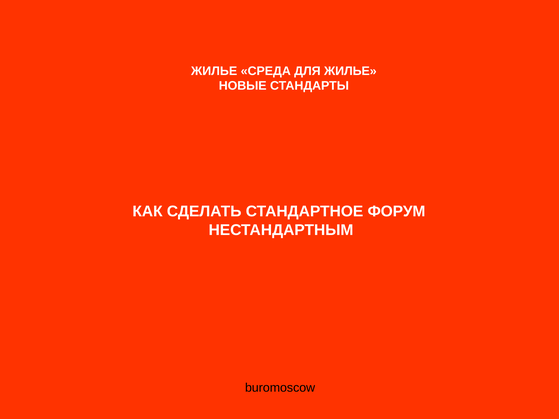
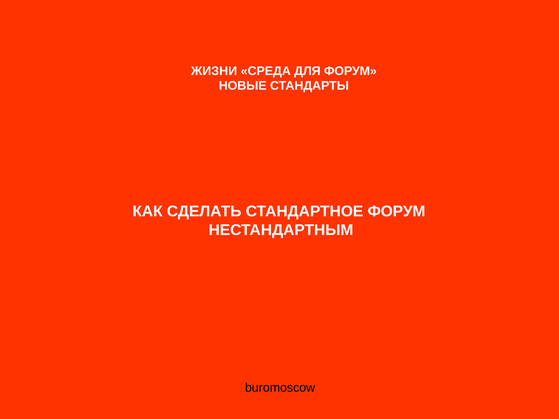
ЖИЛЬЕ at (214, 71): ЖИЛЬЕ -> ЖИЗНИ
ДЛЯ ЖИЛЬЕ: ЖИЛЬЕ -> ФОРУМ
